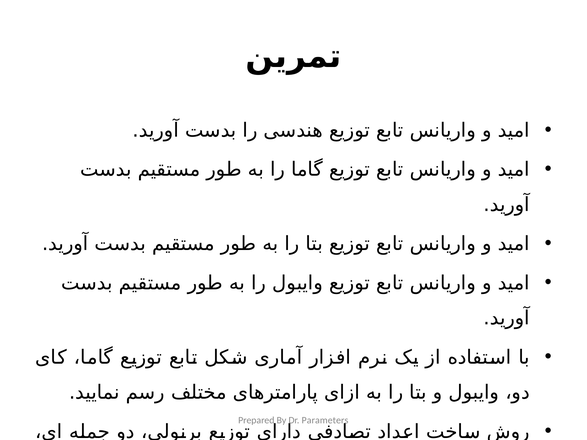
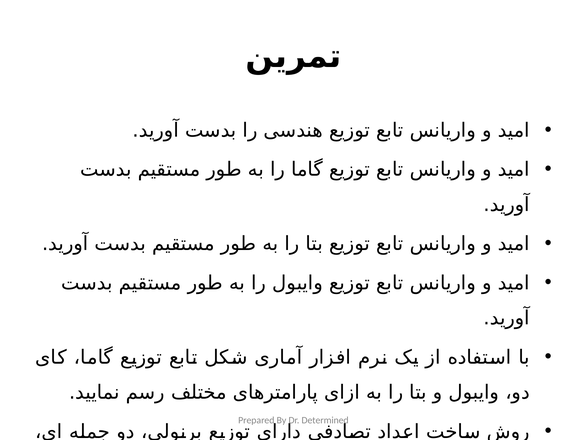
Parameters: Parameters -> Determined
